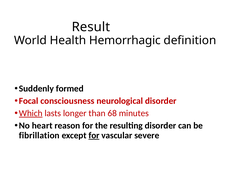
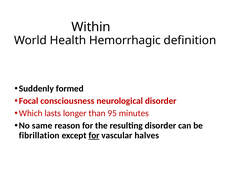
Result: Result -> Within
Which underline: present -> none
68: 68 -> 95
heart: heart -> same
severe: severe -> halves
